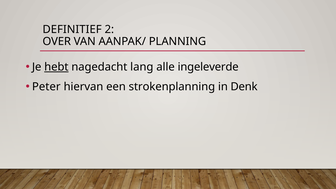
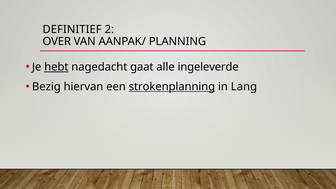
lang: lang -> gaat
Peter: Peter -> Bezig
strokenplanning underline: none -> present
Denk: Denk -> Lang
